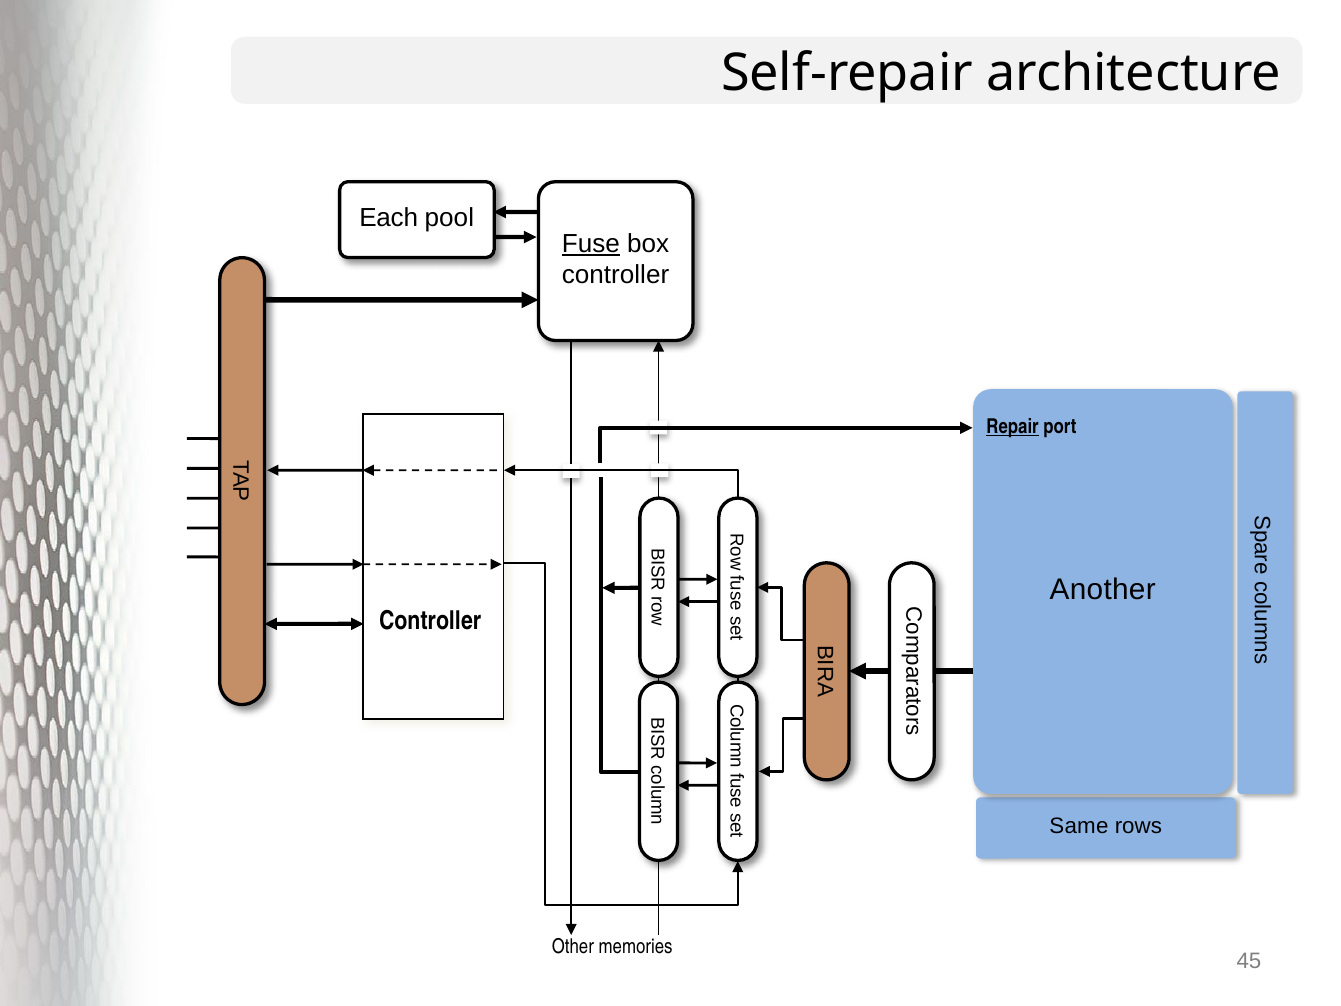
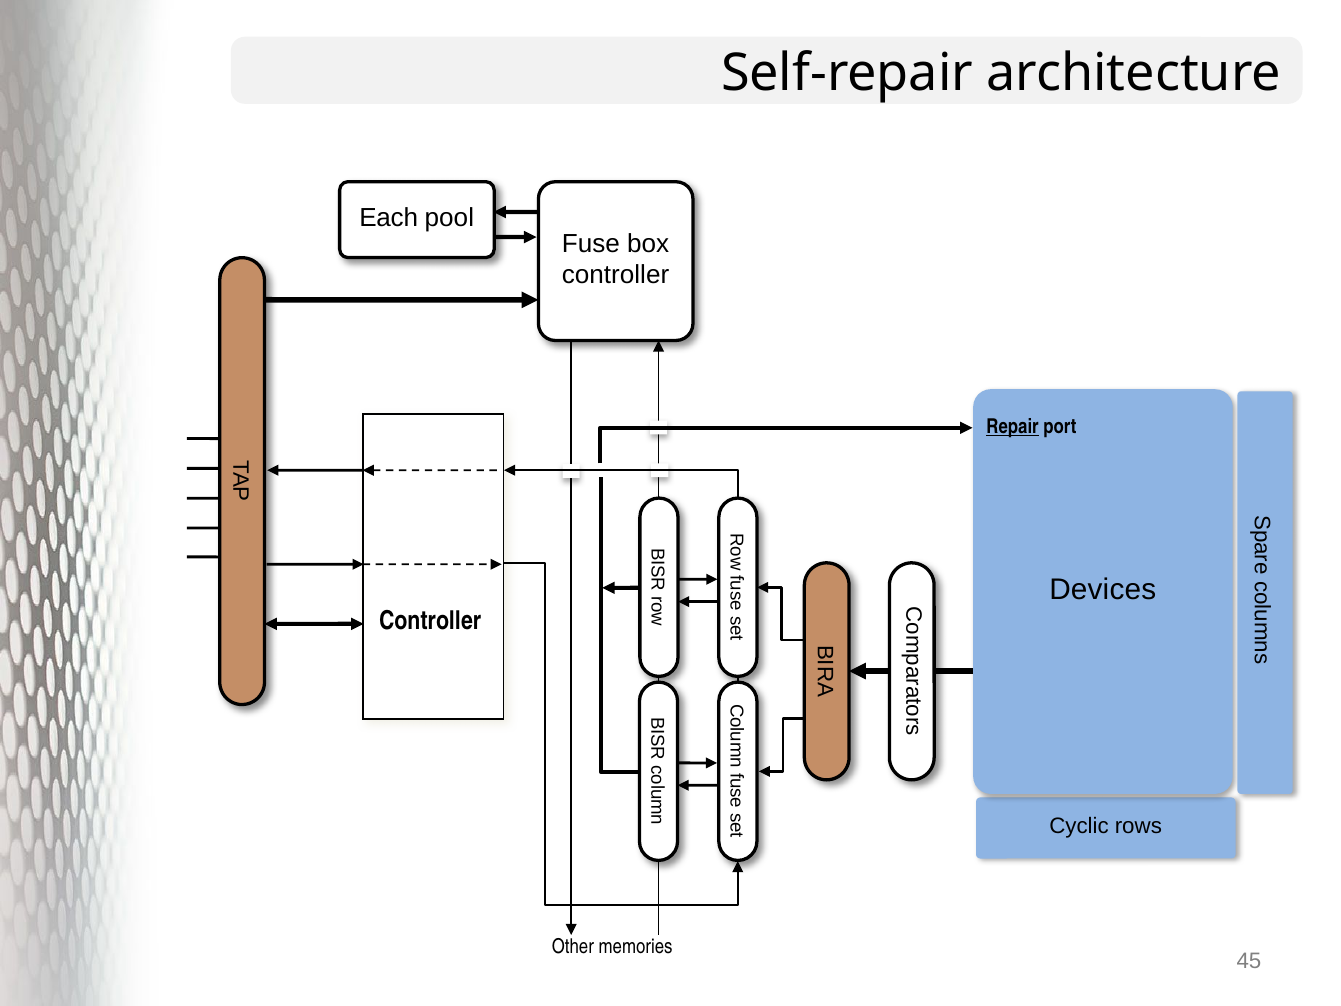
Fuse underline: present -> none
Another: Another -> Devices
Same: Same -> Cyclic
